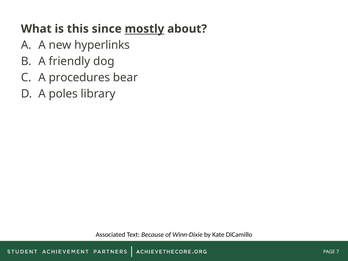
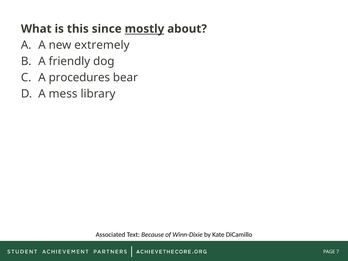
hyperlinks: hyperlinks -> extremely
poles: poles -> mess
